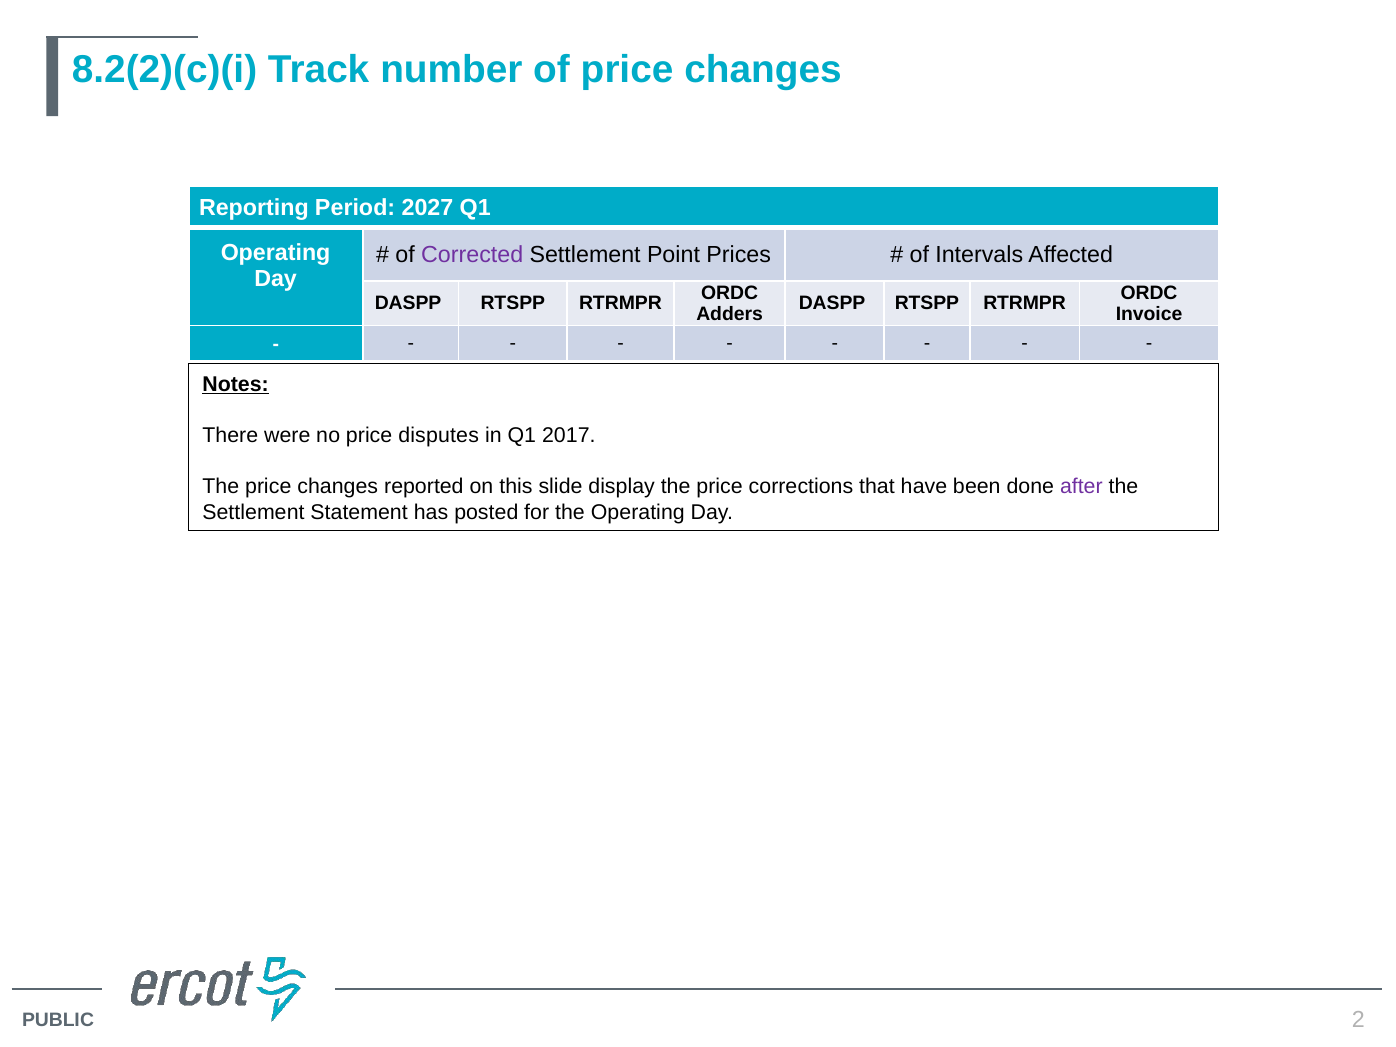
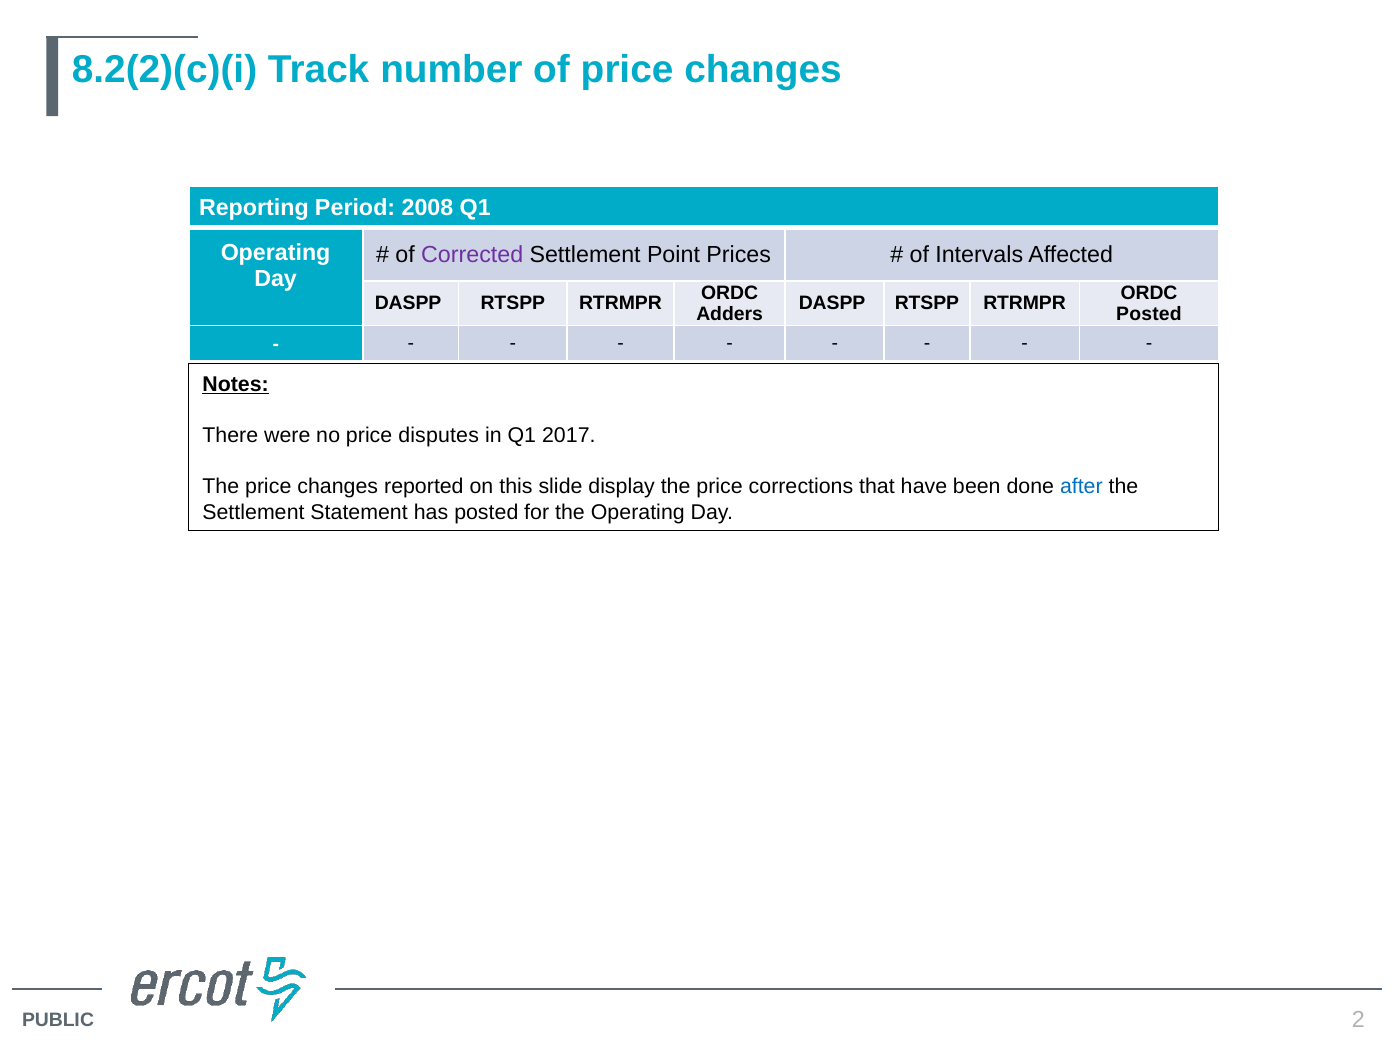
2027: 2027 -> 2008
Invoice at (1149, 314): Invoice -> Posted
after colour: purple -> blue
